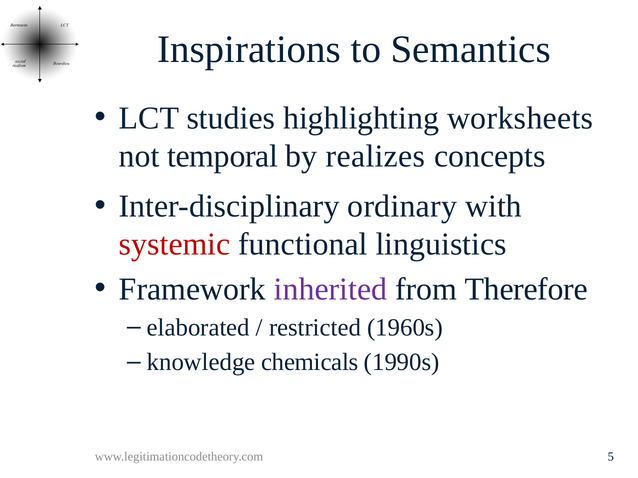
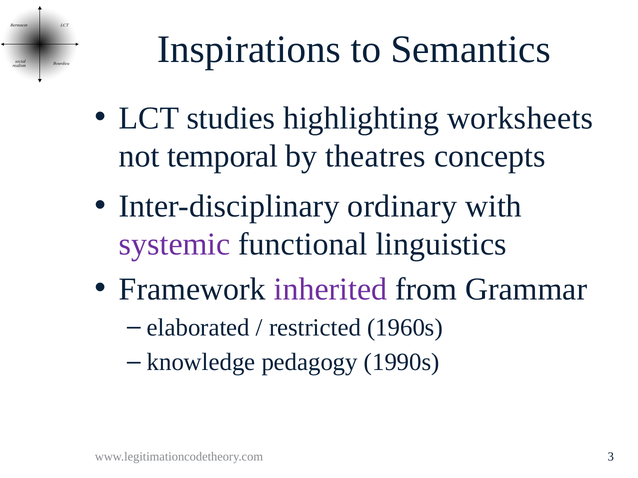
realizes: realizes -> theatres
systemic colour: red -> purple
Therefore: Therefore -> Grammar
chemicals: chemicals -> pedagogy
5: 5 -> 3
